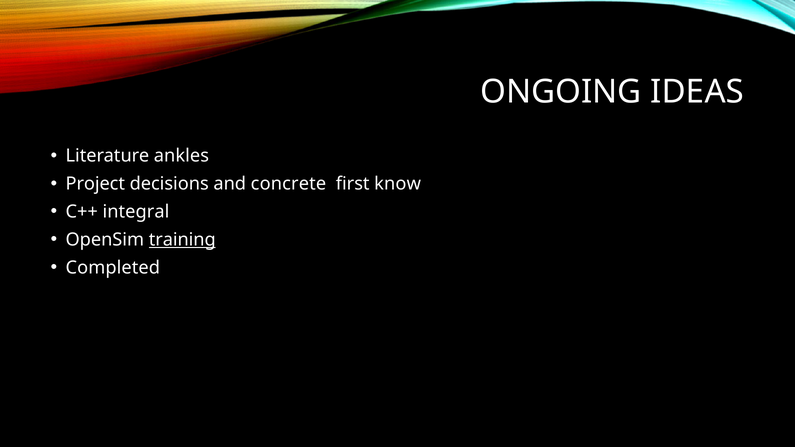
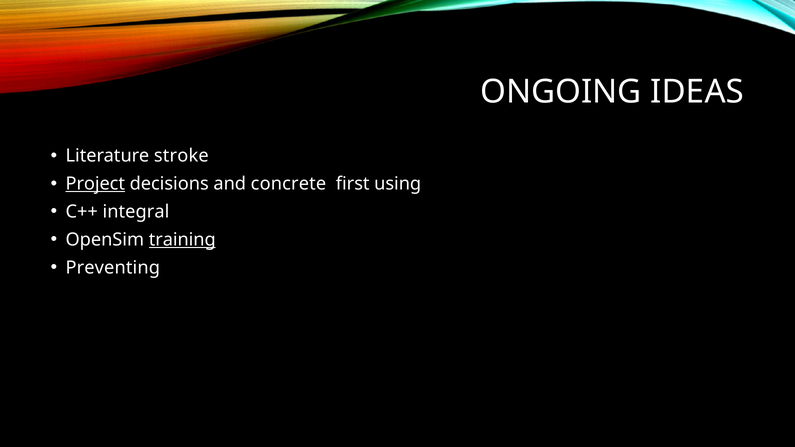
ankles: ankles -> stroke
Project underline: none -> present
know: know -> using
Completed: Completed -> Preventing
